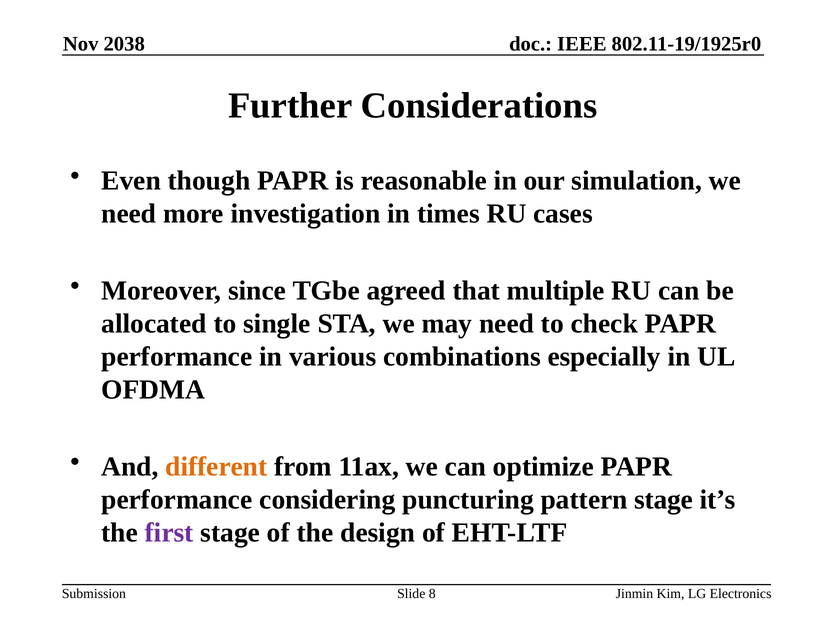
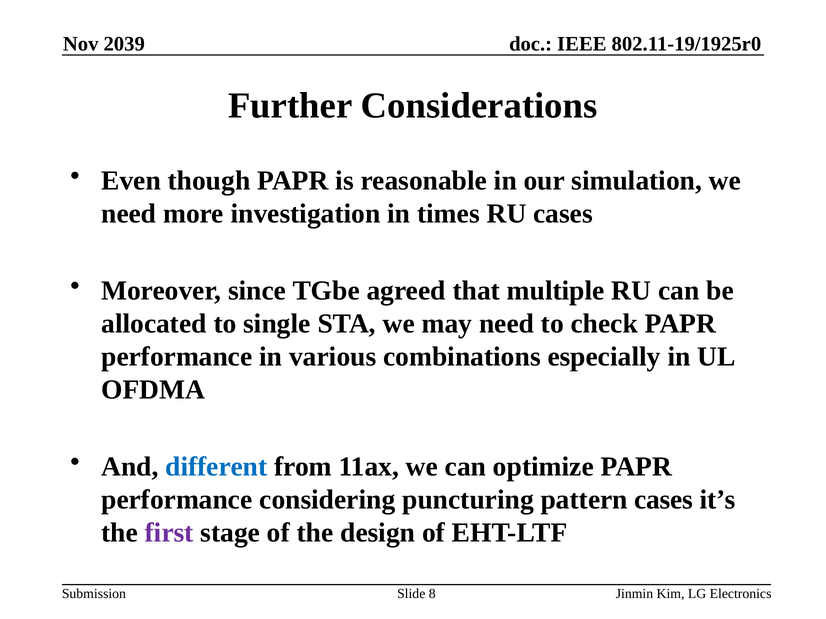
2038: 2038 -> 2039
different colour: orange -> blue
pattern stage: stage -> cases
